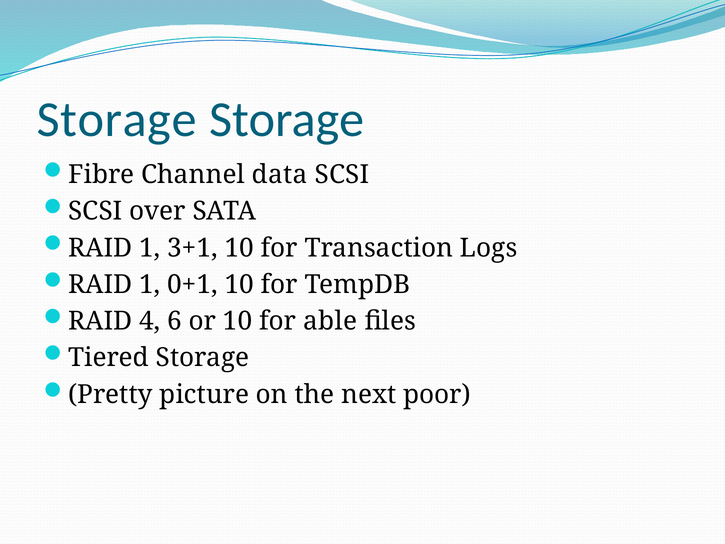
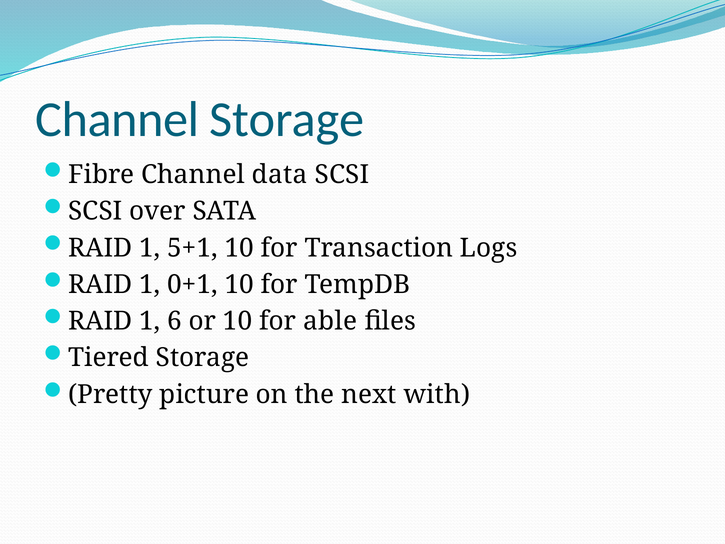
Storage at (117, 120): Storage -> Channel
3+1: 3+1 -> 5+1
4 at (150, 321): 4 -> 1
poor: poor -> with
